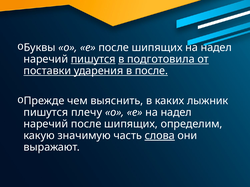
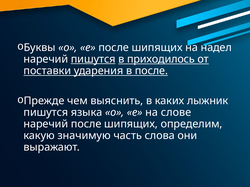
подготовила: подготовила -> приходилось
плечу: плечу -> языка
е на надел: надел -> слове
слова underline: present -> none
